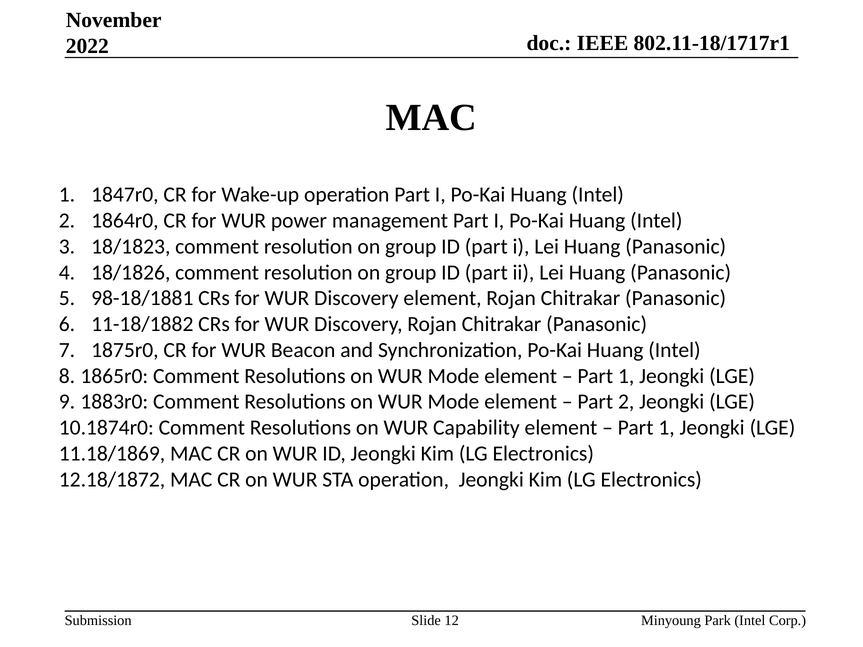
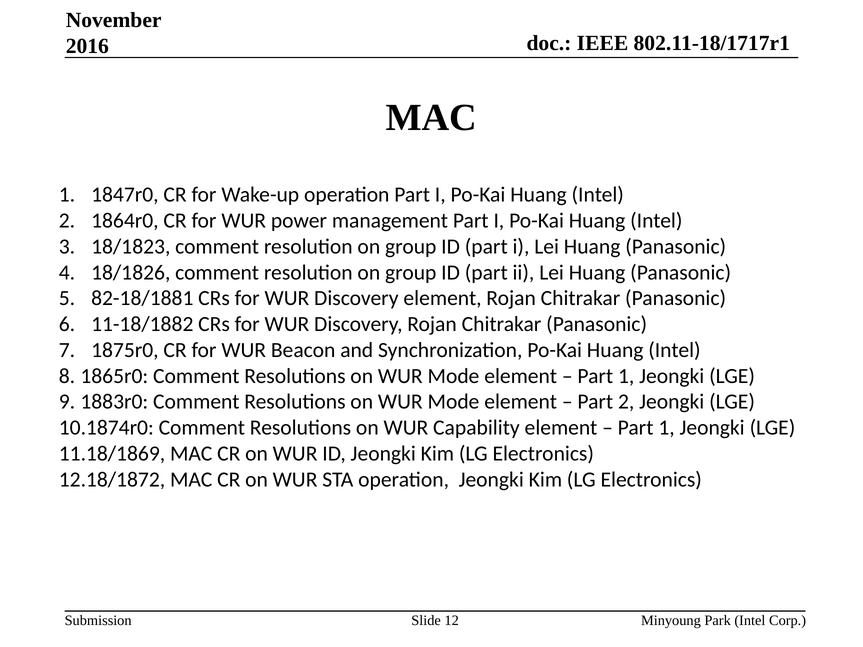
2022: 2022 -> 2016
98-18/1881: 98-18/1881 -> 82-18/1881
